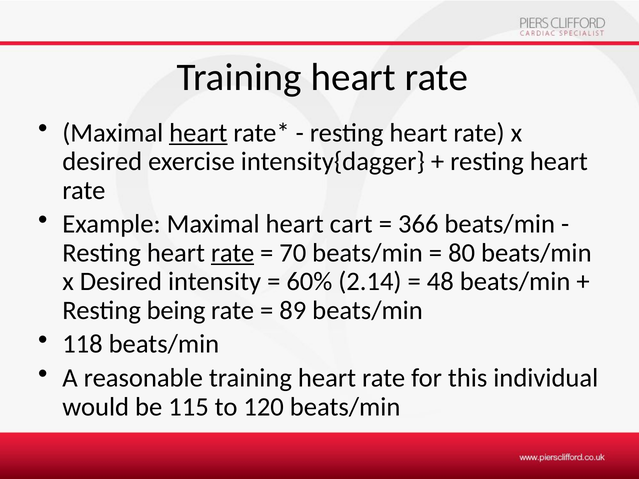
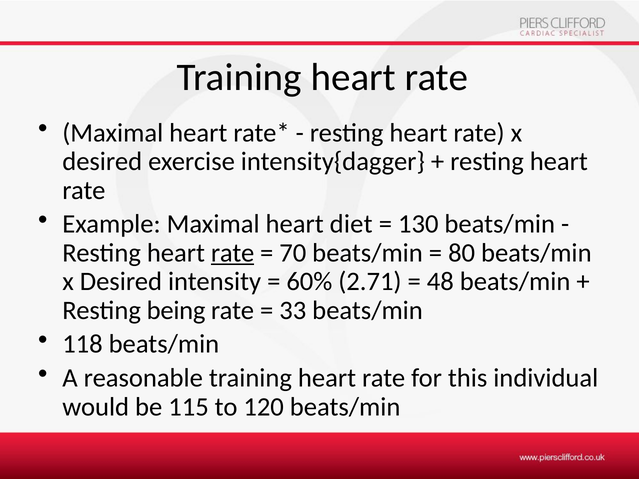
heart at (198, 133) underline: present -> none
cart: cart -> diet
366: 366 -> 130
2.14: 2.14 -> 2.71
89: 89 -> 33
